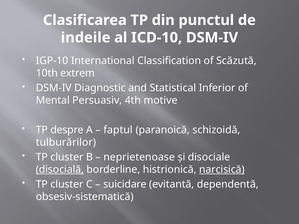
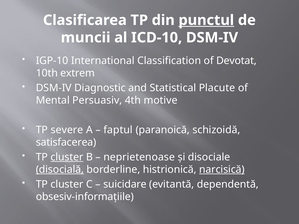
punctul underline: none -> present
indeile: indeile -> muncii
Scăzută: Scăzută -> Devotat
Inferior: Inferior -> Placute
despre: despre -> severe
tulburărilor: tulburărilor -> satisfacerea
cluster at (67, 157) underline: none -> present
obsesiv-sistematică: obsesiv-sistematică -> obsesiv-informaţiile
